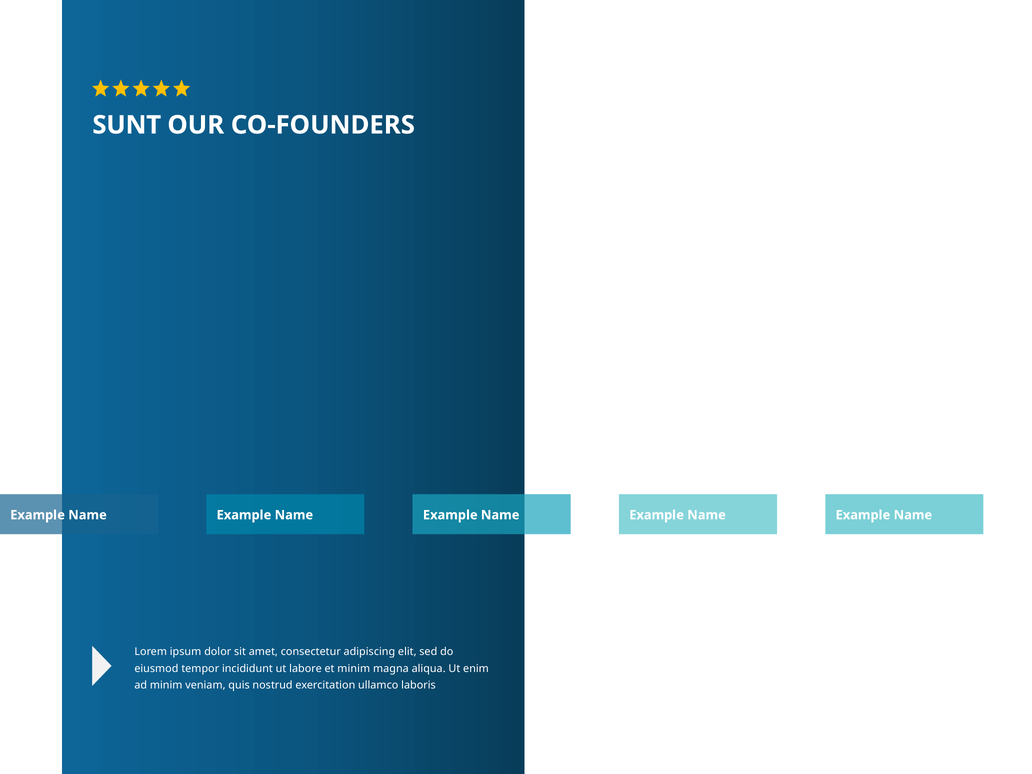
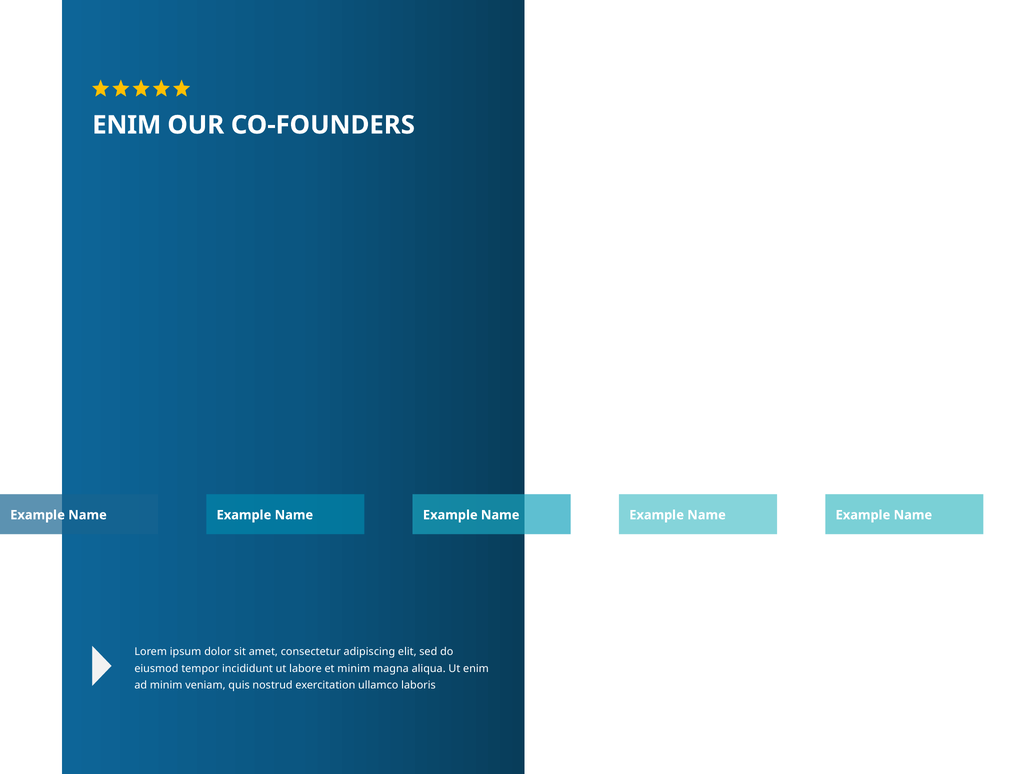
SUNT at (127, 125): SUNT -> ENIM
